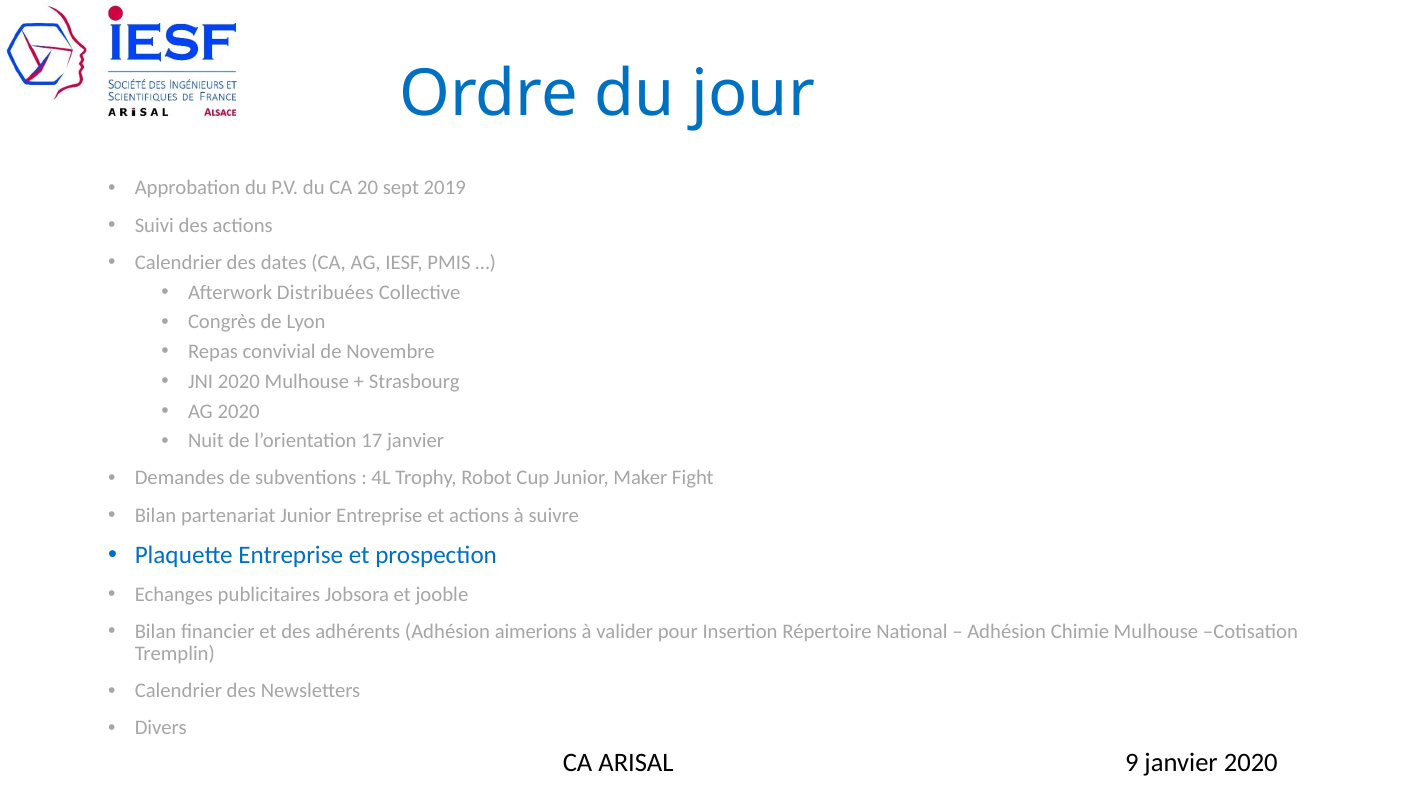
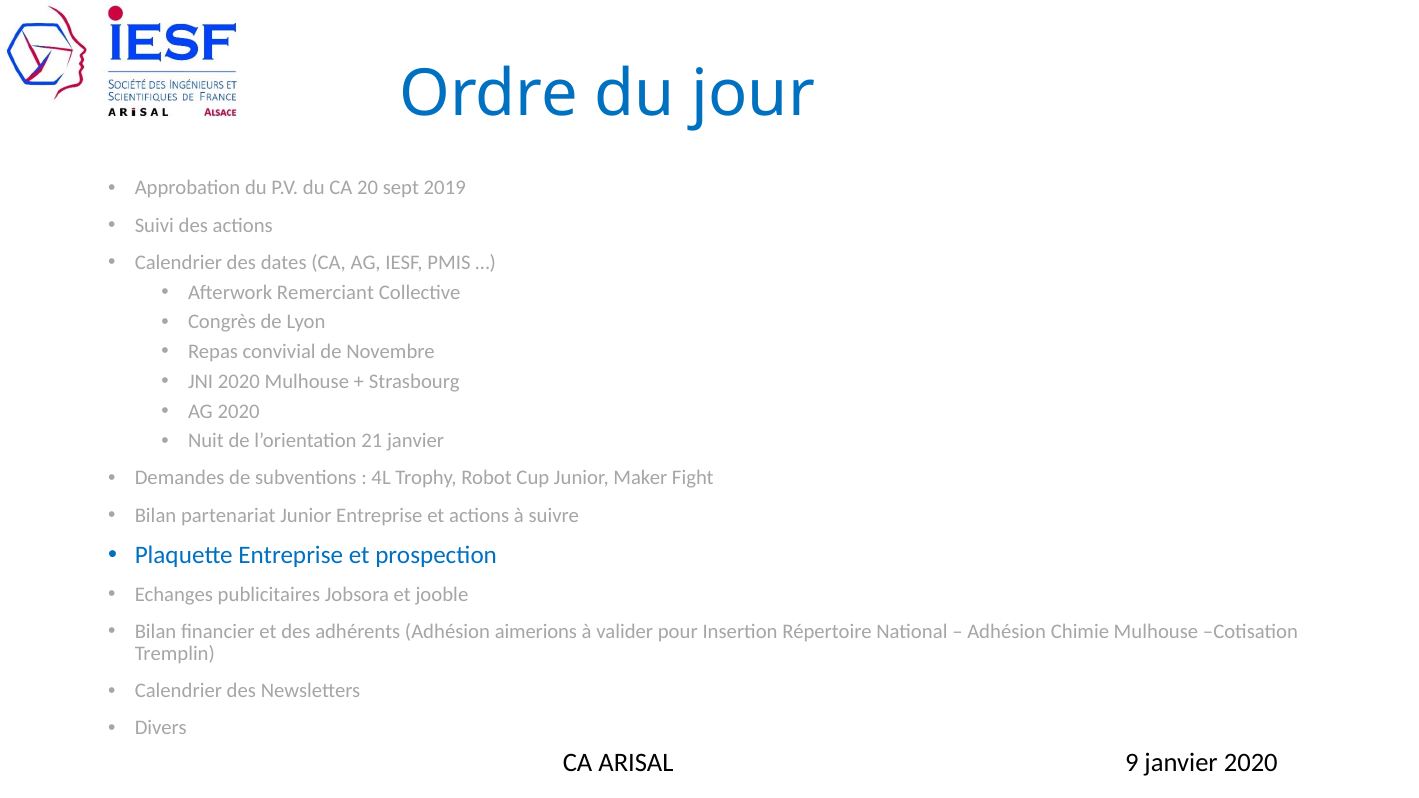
Distribuées: Distribuées -> Remerciant
17: 17 -> 21
